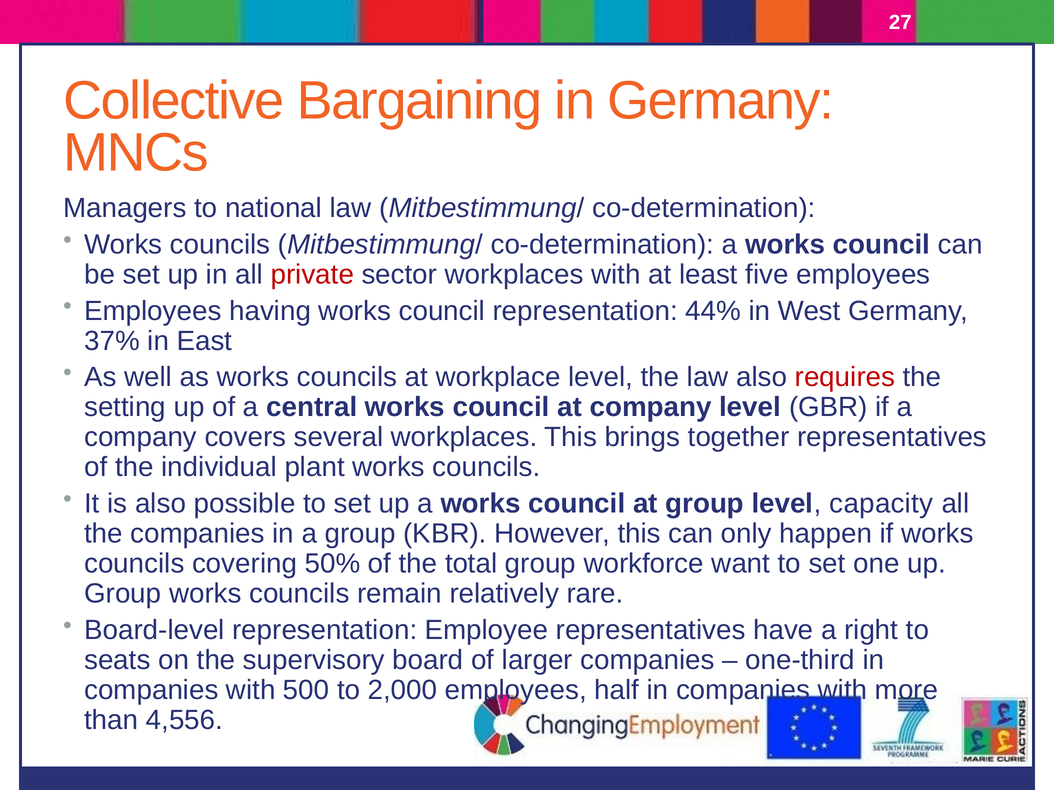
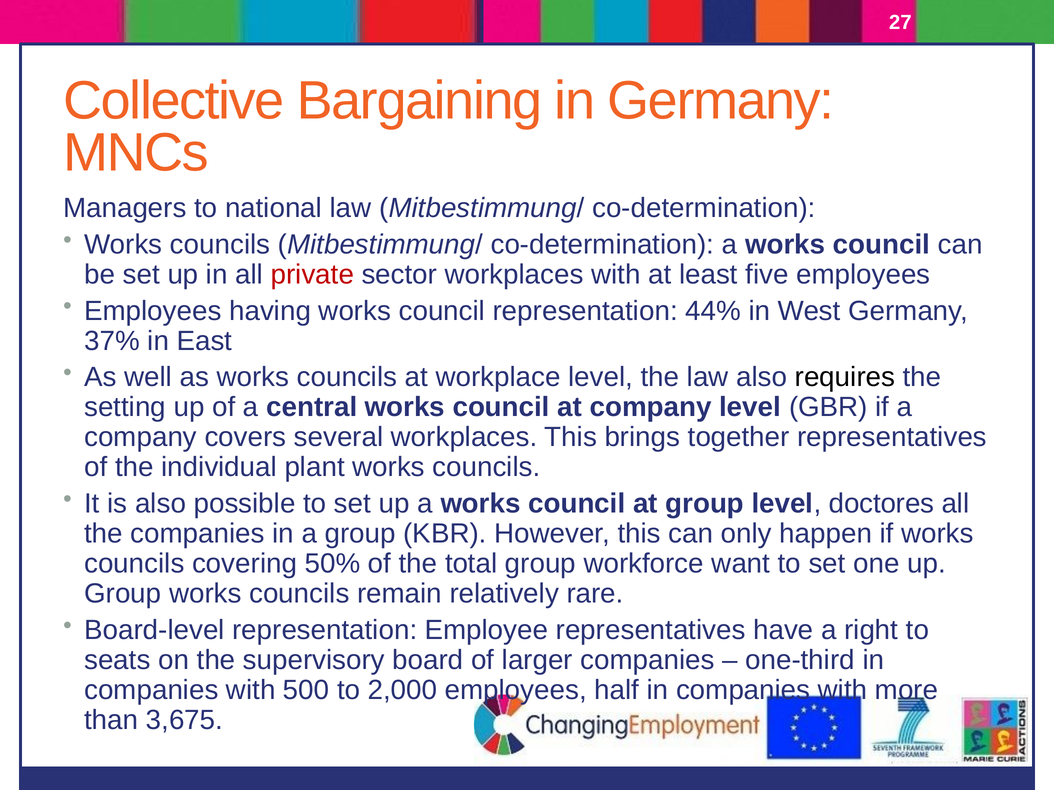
requires colour: red -> black
capacity: capacity -> doctores
4,556: 4,556 -> 3,675
